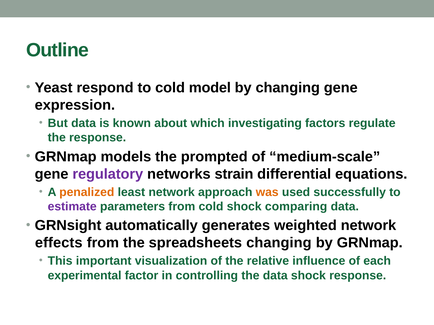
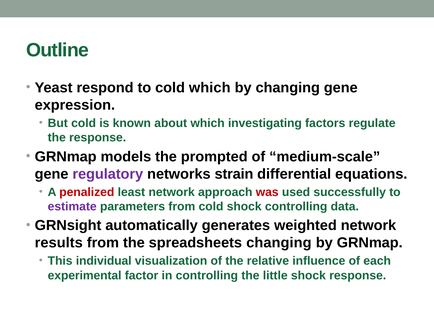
cold model: model -> which
But data: data -> cold
penalized colour: orange -> red
was colour: orange -> red
shock comparing: comparing -> controlling
effects: effects -> results
important: important -> individual
the data: data -> little
